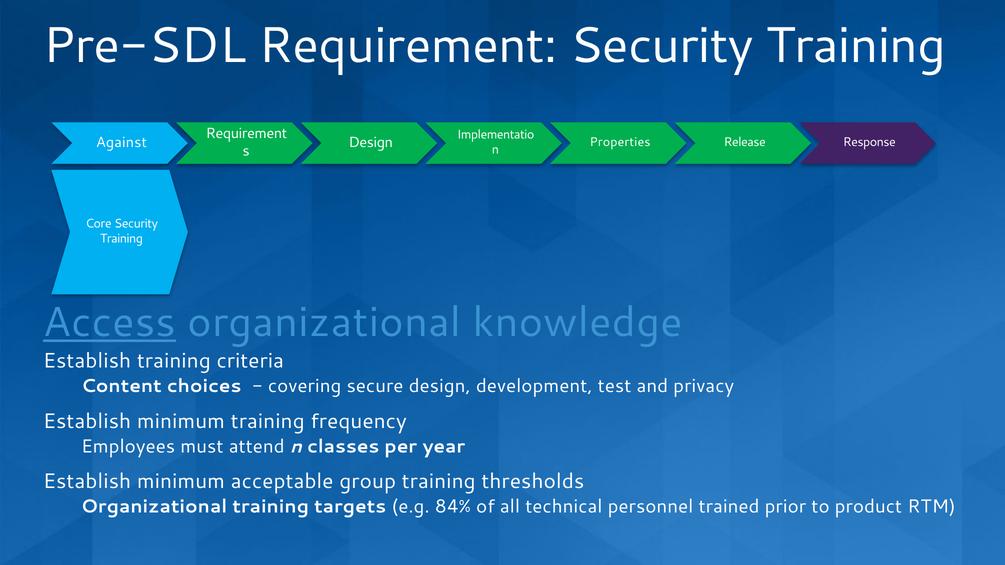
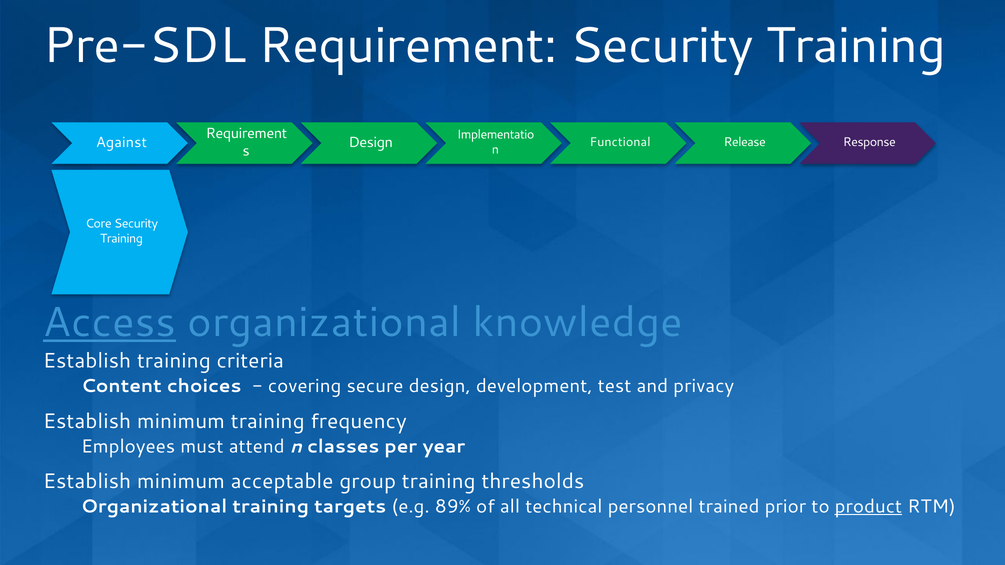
Properties: Properties -> Functional
84%: 84% -> 89%
product underline: none -> present
